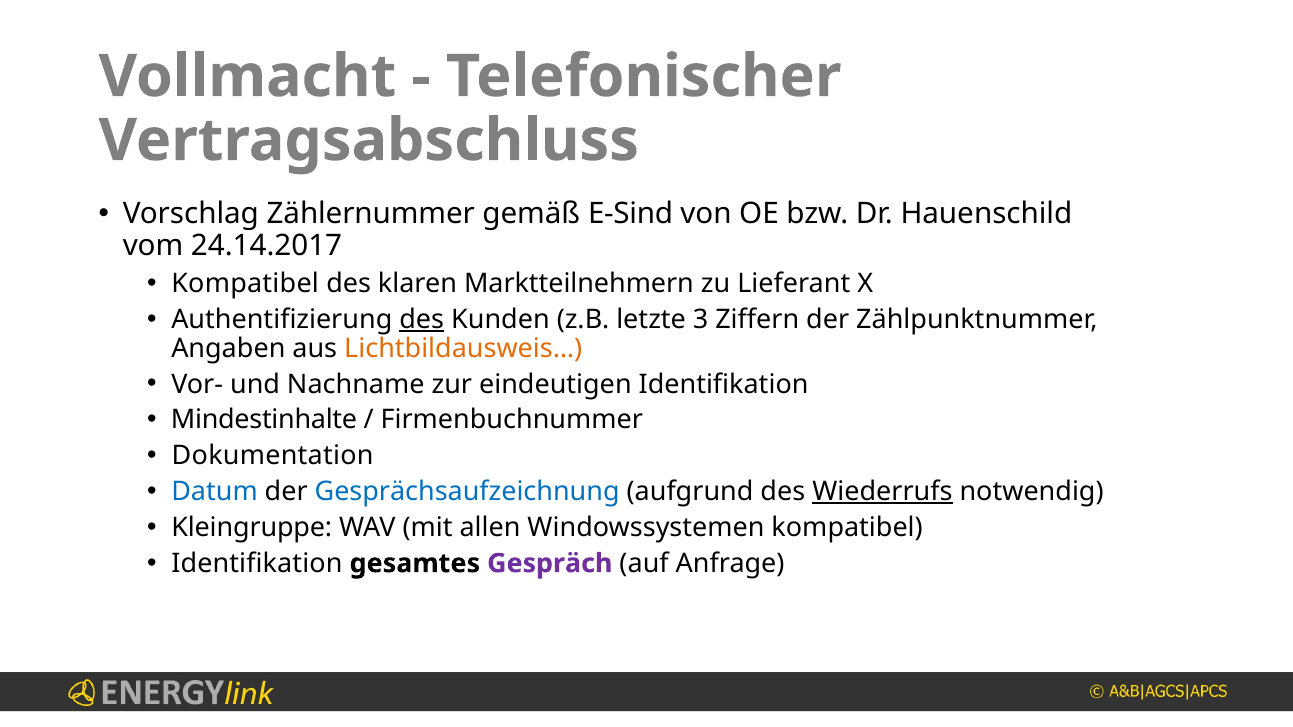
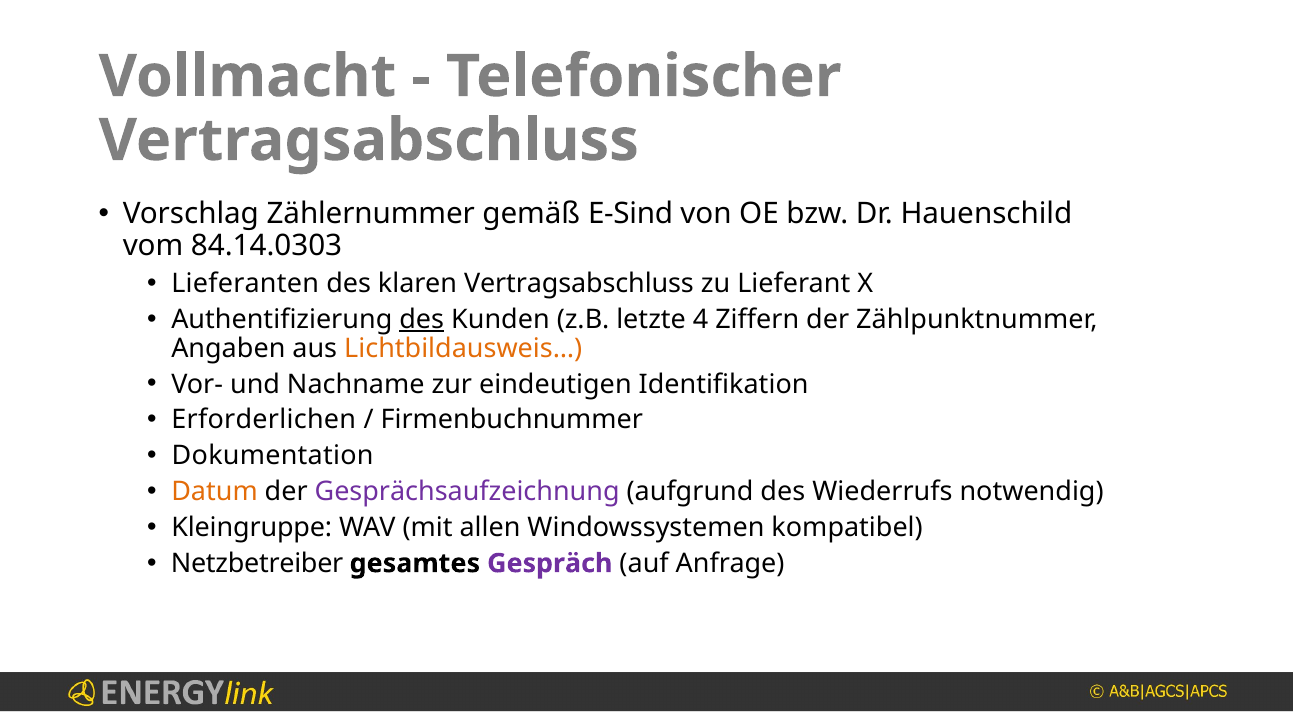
24.14.2017: 24.14.2017 -> 84.14.0303
Kompatibel at (245, 284): Kompatibel -> Lieferanten
klaren Marktteilnehmern: Marktteilnehmern -> Vertragsabschluss
3: 3 -> 4
Mindestinhalte: Mindestinhalte -> Erforderlichen
Datum colour: blue -> orange
Gesprächsaufzeichnung colour: blue -> purple
Wiederrufs underline: present -> none
Identifikation at (257, 564): Identifikation -> Netzbetreiber
